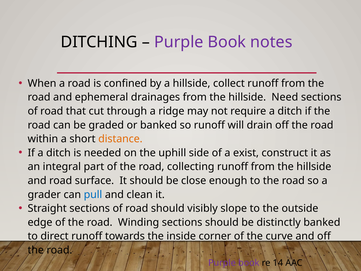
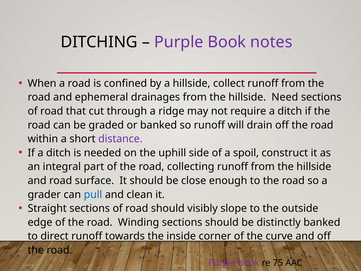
distance colour: orange -> purple
exist: exist -> spoil
14: 14 -> 75
